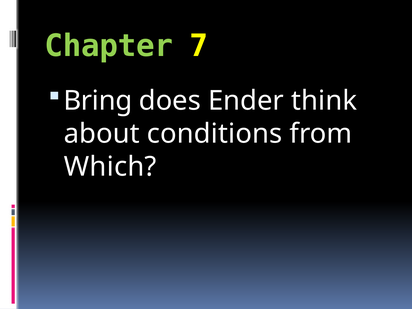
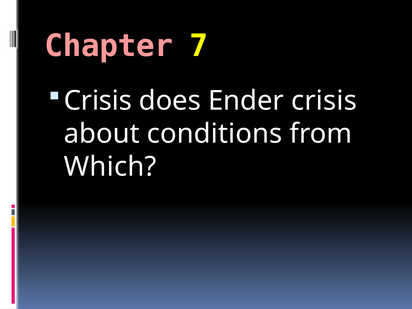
Chapter colour: light green -> pink
Bring at (98, 101): Bring -> Crisis
Ender think: think -> crisis
